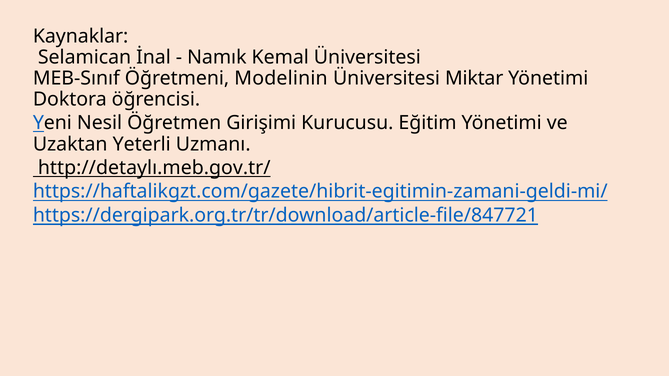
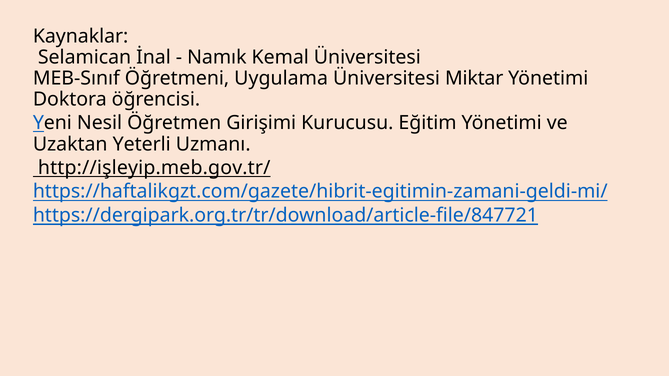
Modelinin: Modelinin -> Uygulama
http://detaylı.meb.gov.tr/: http://detaylı.meb.gov.tr/ -> http://işleyip.meb.gov.tr/
